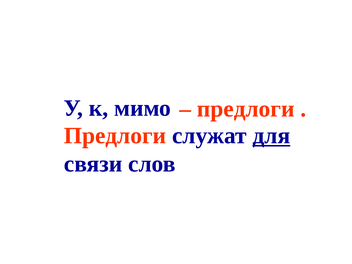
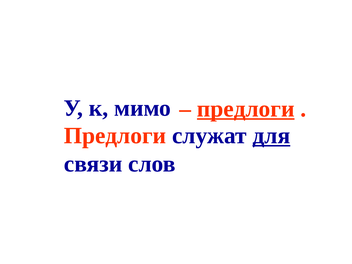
предлоги at (246, 109) underline: none -> present
